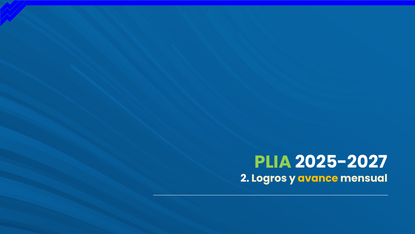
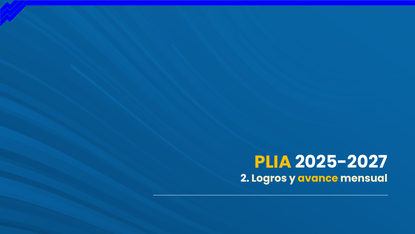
PLIA colour: light green -> yellow
